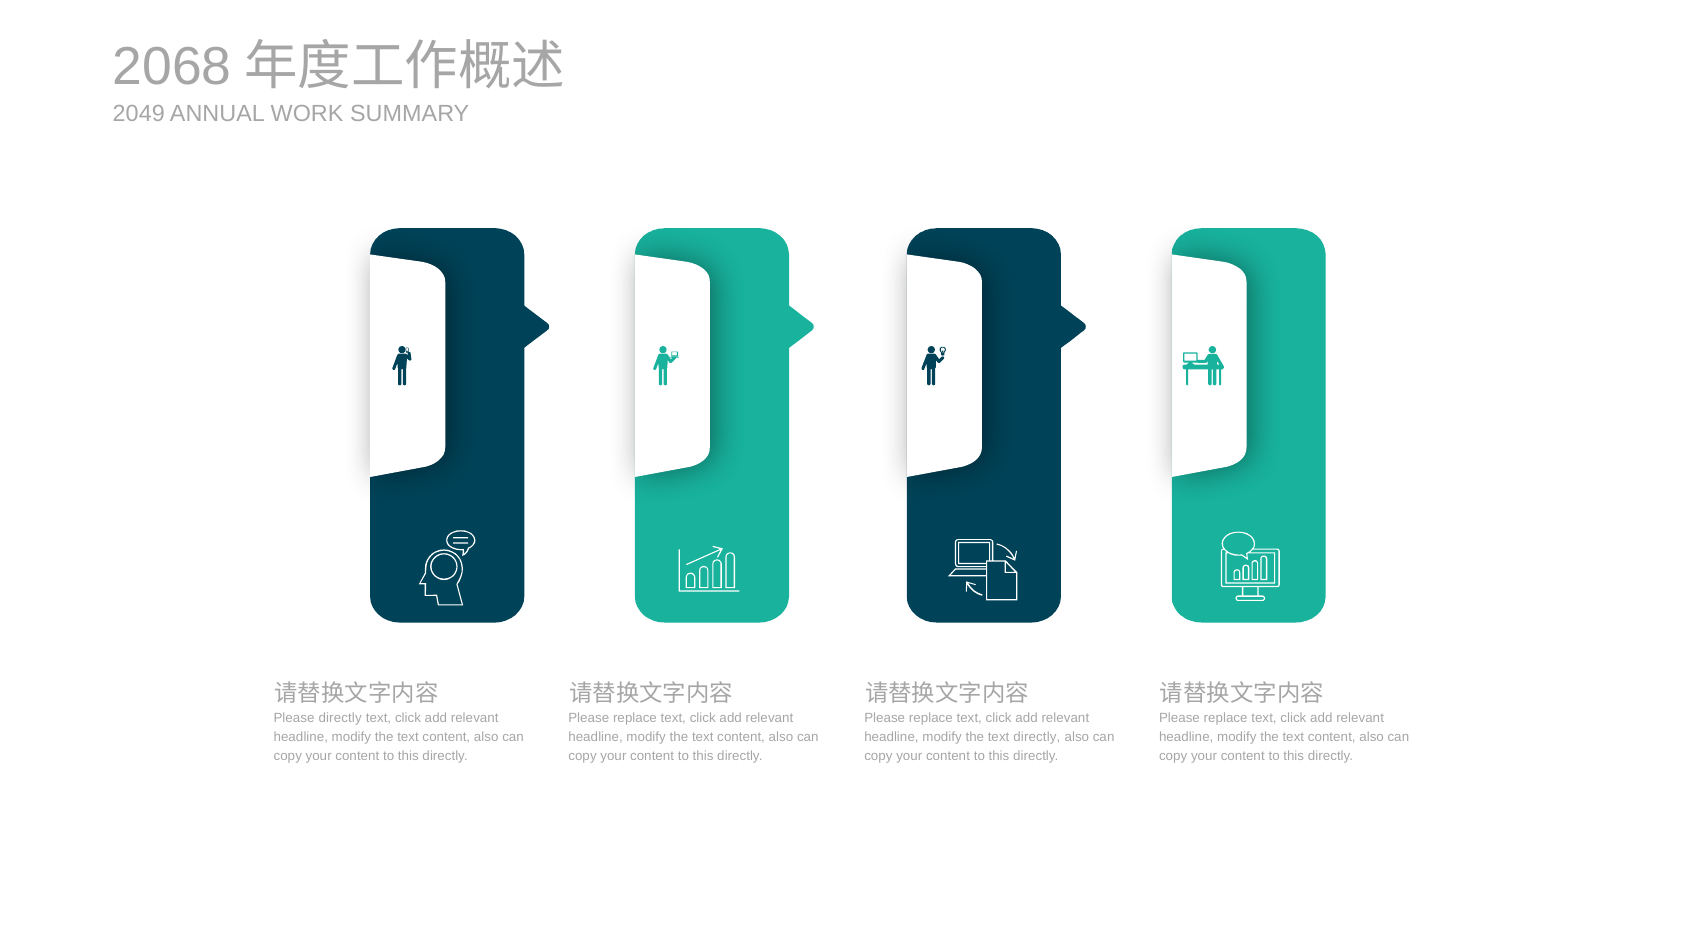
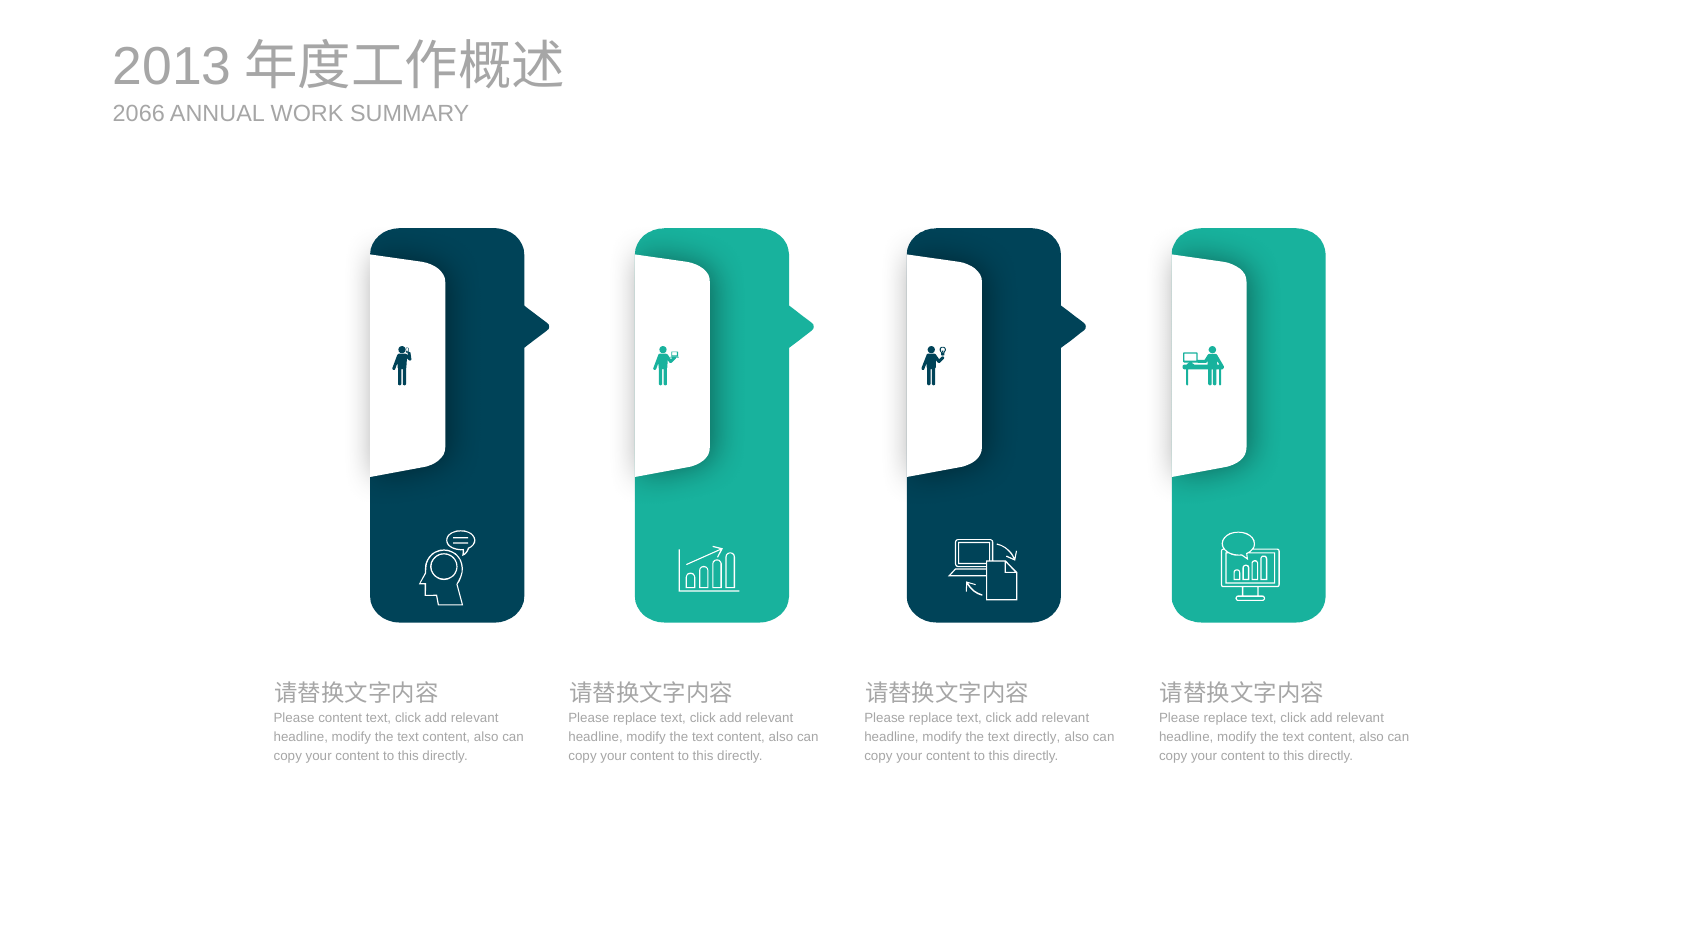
2068: 2068 -> 2013
2049: 2049 -> 2066
Please directly: directly -> content
